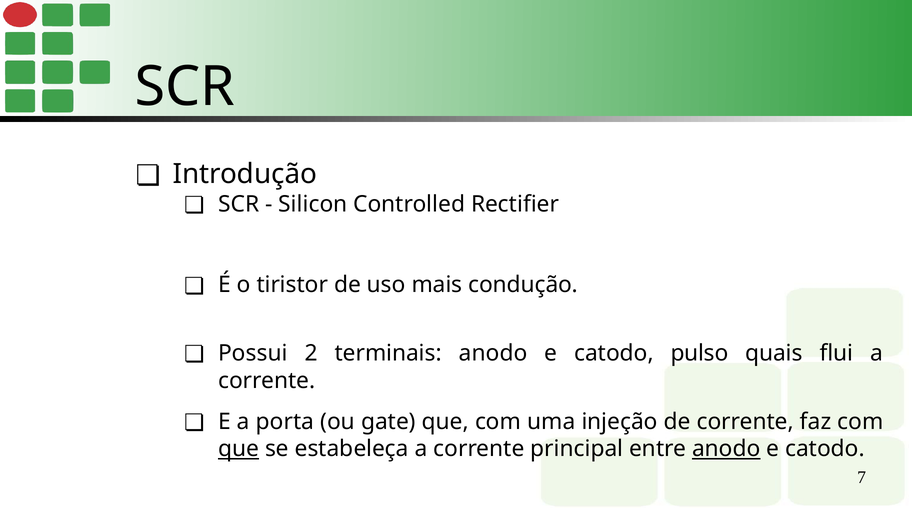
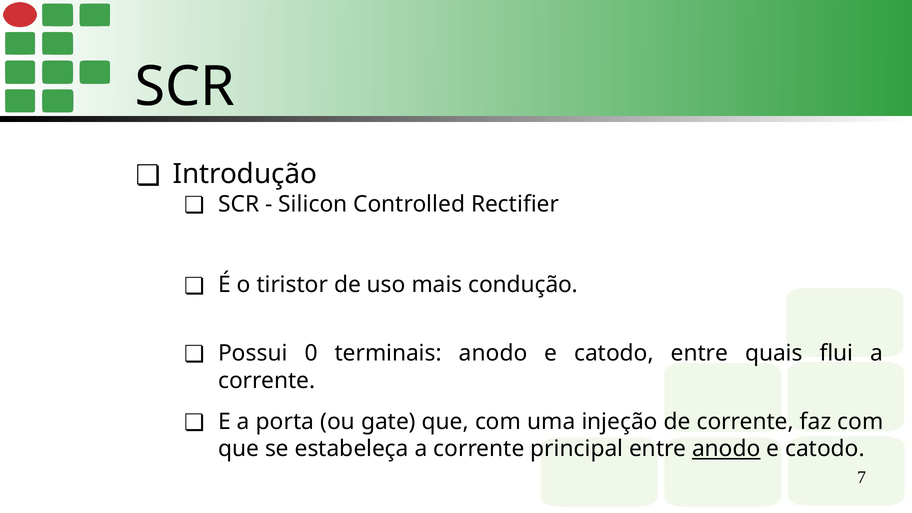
2: 2 -> 0
catodo pulso: pulso -> entre
que at (239, 449) underline: present -> none
